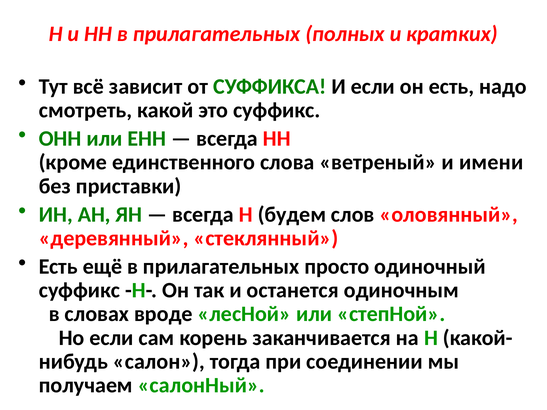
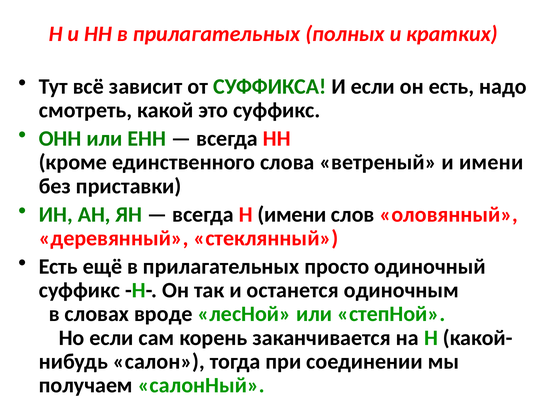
Н будем: будем -> имени
